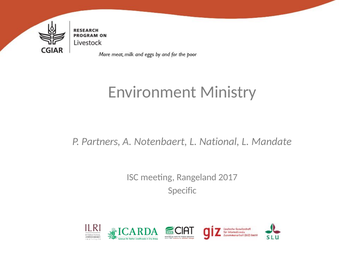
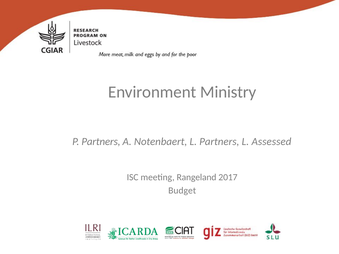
L National: National -> Partners
Mandate: Mandate -> Assessed
Specific: Specific -> Budget
